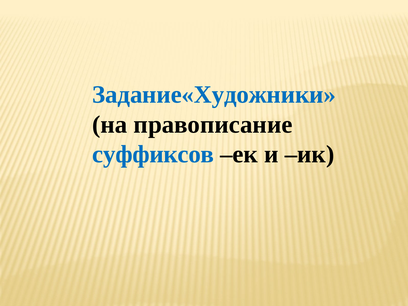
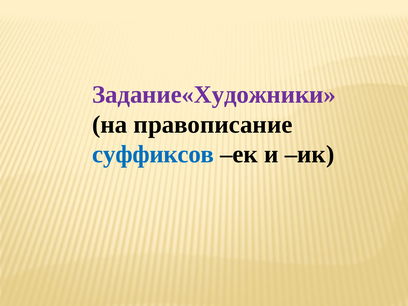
Задание«Художники colour: blue -> purple
